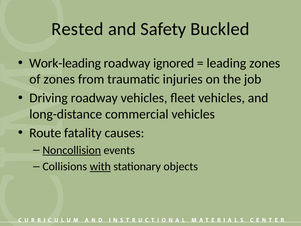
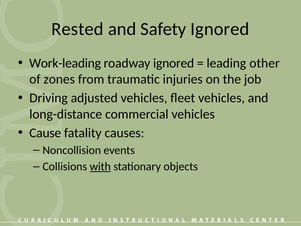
Safety Buckled: Buckled -> Ignored
leading zones: zones -> other
Driving roadway: roadway -> adjusted
Route: Route -> Cause
Noncollision underline: present -> none
